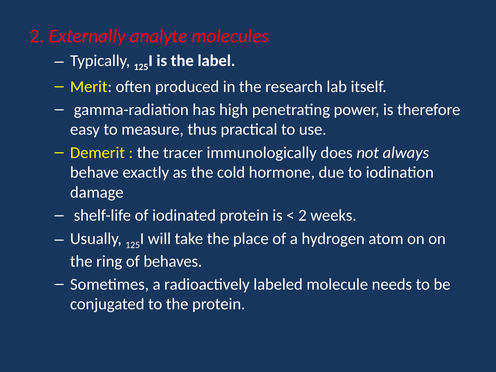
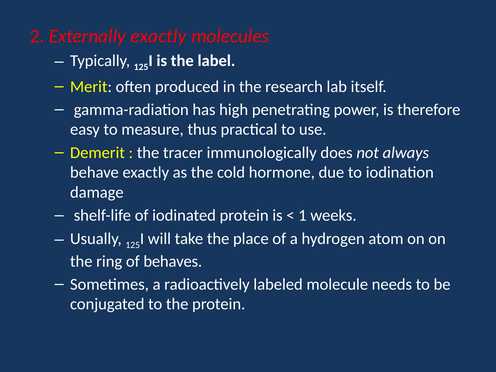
Externally analyte: analyte -> exactly
2 at (302, 215): 2 -> 1
